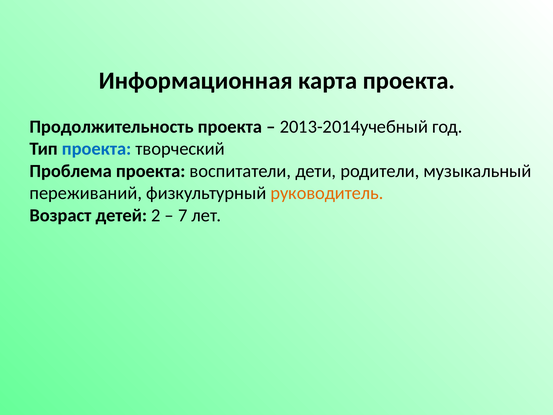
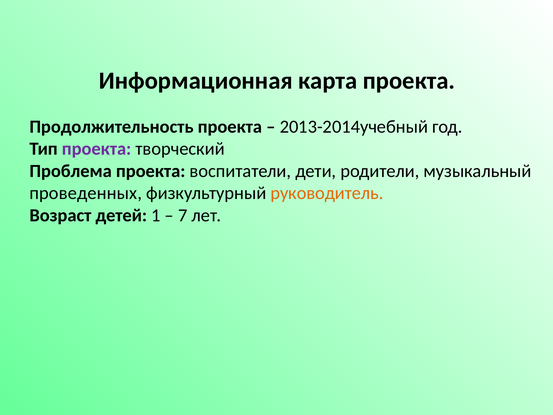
проекта at (96, 149) colour: blue -> purple
переживаний: переживаний -> проведенных
2: 2 -> 1
